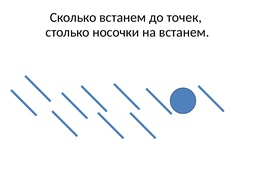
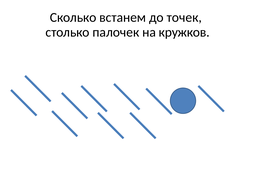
носочки: носочки -> палочек
на встанем: встанем -> кружков
